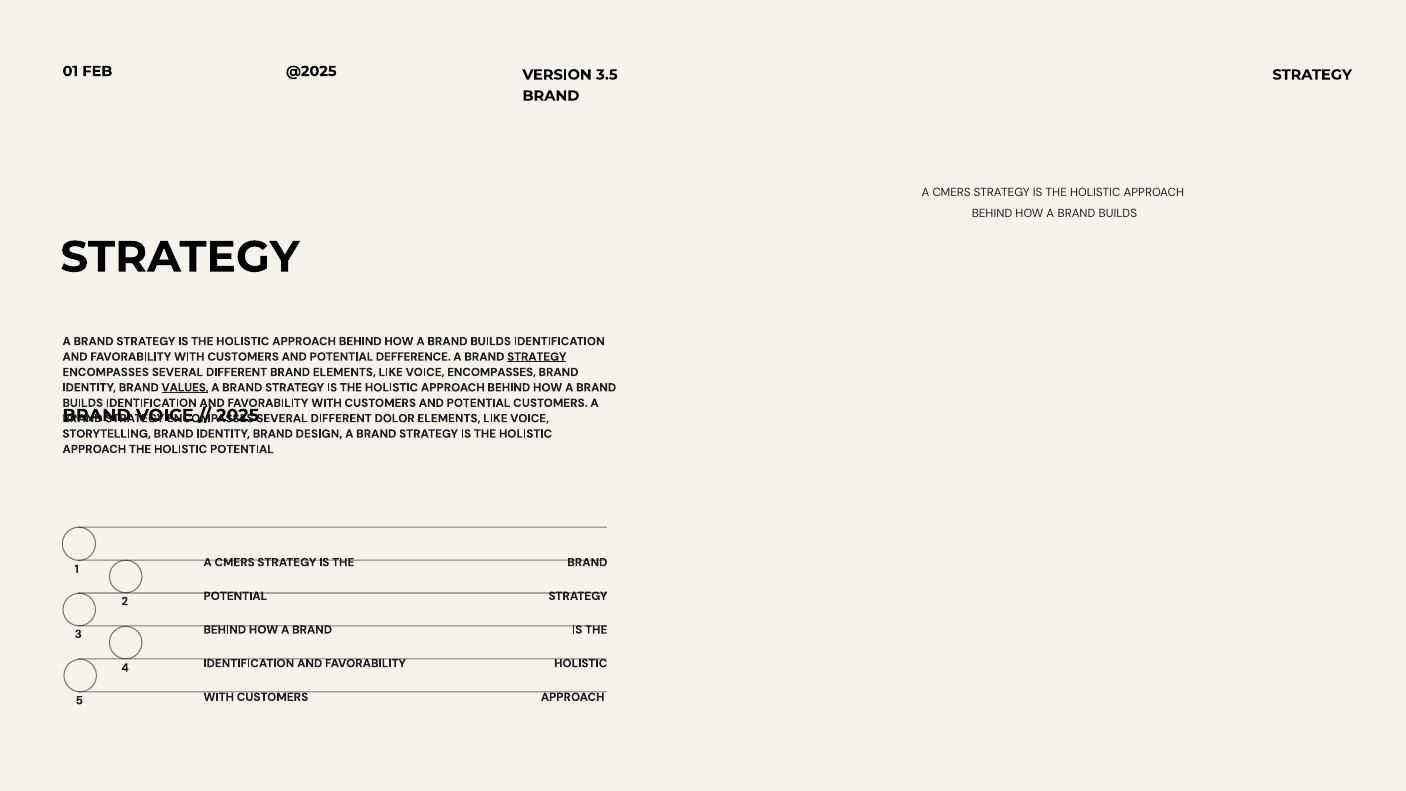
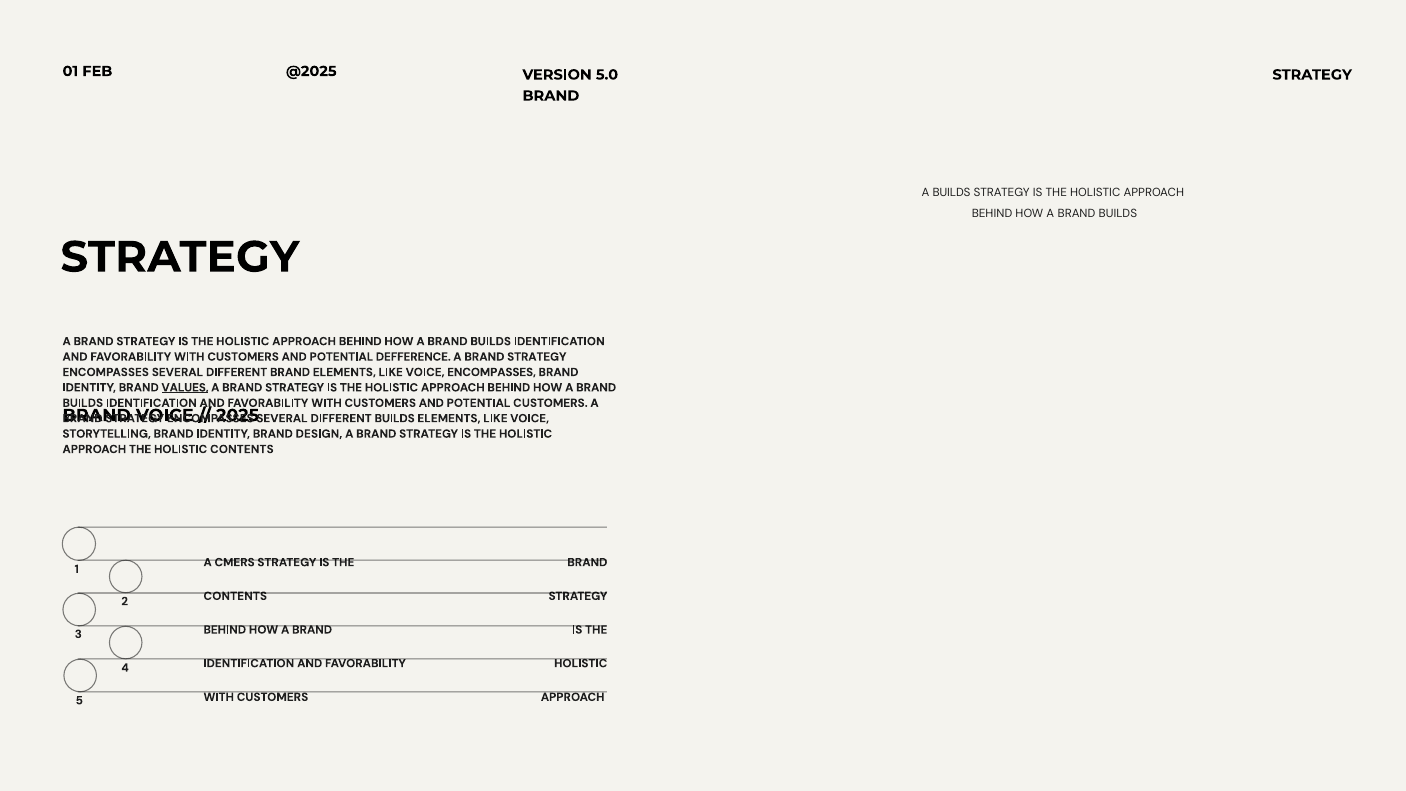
3.5: 3.5 -> 5.0
CMERS at (952, 192): CMERS -> BUILDS
STRATEGY at (537, 357) underline: present -> none
DIFFERENT DOLOR: DOLOR -> BUILDS
HOLISTIC POTENTIAL: POTENTIAL -> CONTENTS
POTENTIAL at (235, 596): POTENTIAL -> CONTENTS
